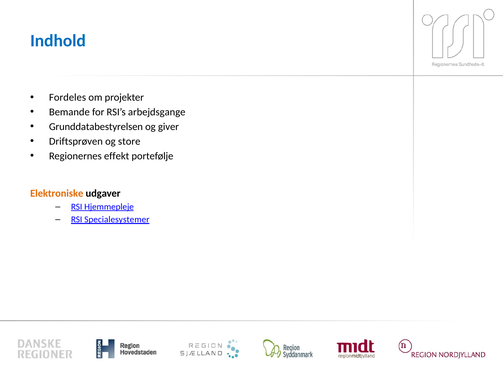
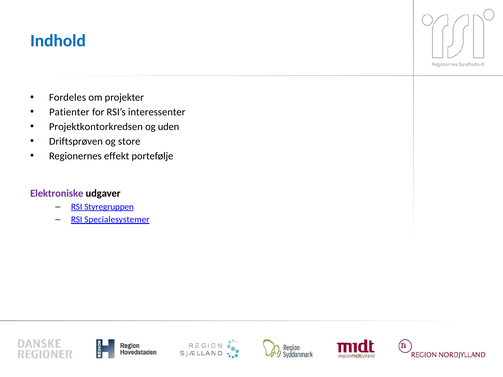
Bemande: Bemande -> Patienter
arbejdsgange: arbejdsgange -> interessenter
Grunddatabestyrelsen: Grunddatabestyrelsen -> Projektkontorkredsen
giver: giver -> uden
Elektroniske colour: orange -> purple
Hjemmepleje: Hjemmepleje -> Styregruppen
